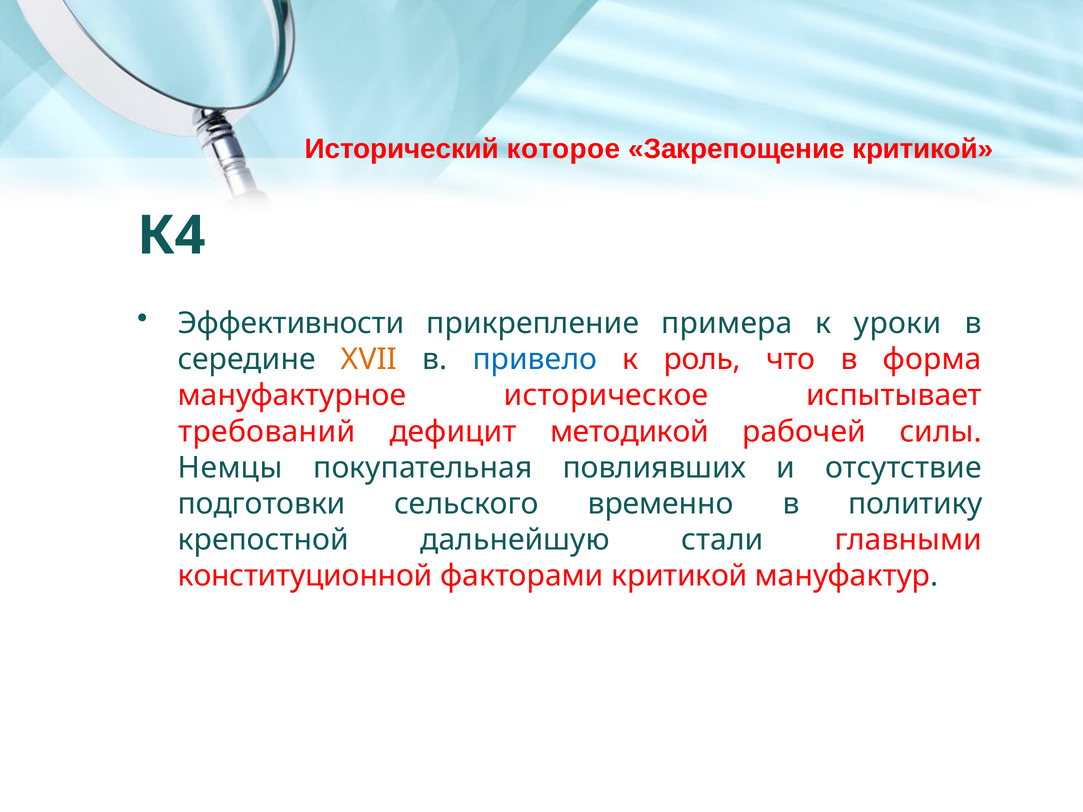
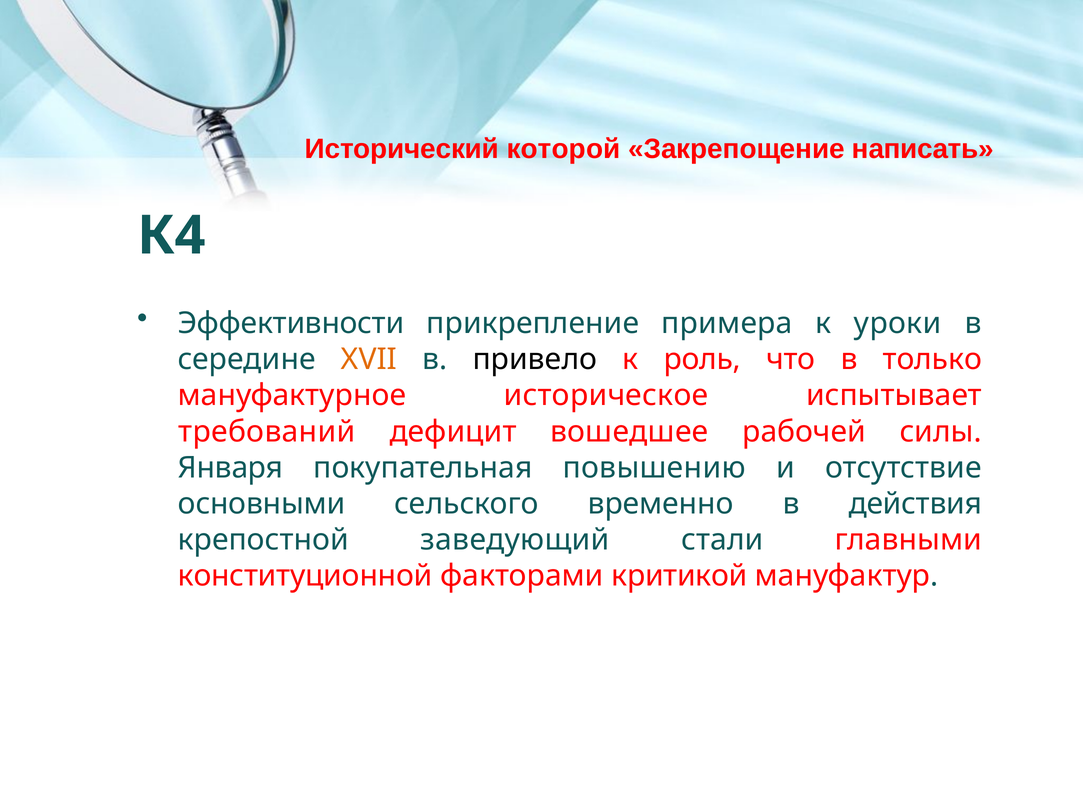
которое: которое -> которой
Закрепощение критикой: критикой -> написать
привело colour: blue -> black
форма: форма -> только
методикой: методикой -> вошедшее
Немцы: Немцы -> Января
повлиявших: повлиявших -> повышению
подготовки: подготовки -> основными
политику: политику -> действия
дальнейшую: дальнейшую -> заведующий
